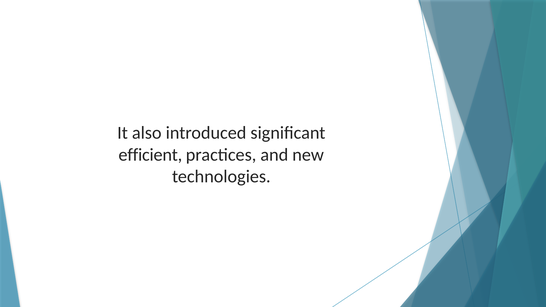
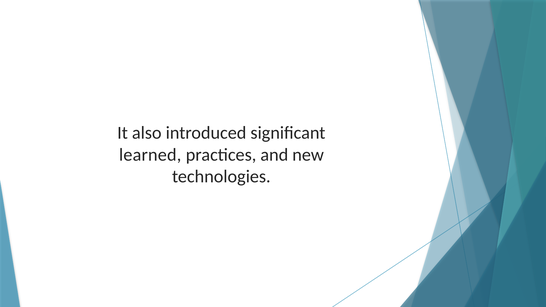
efficient: efficient -> learned
